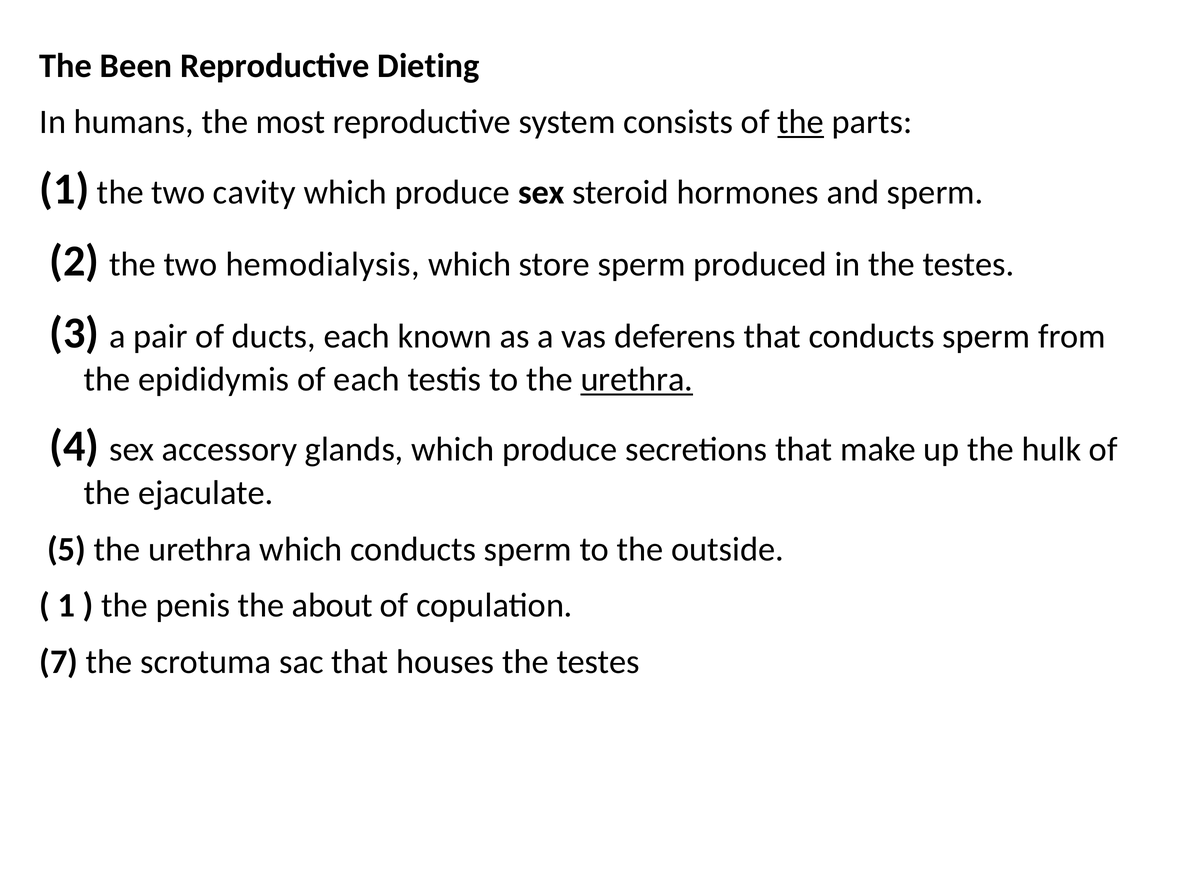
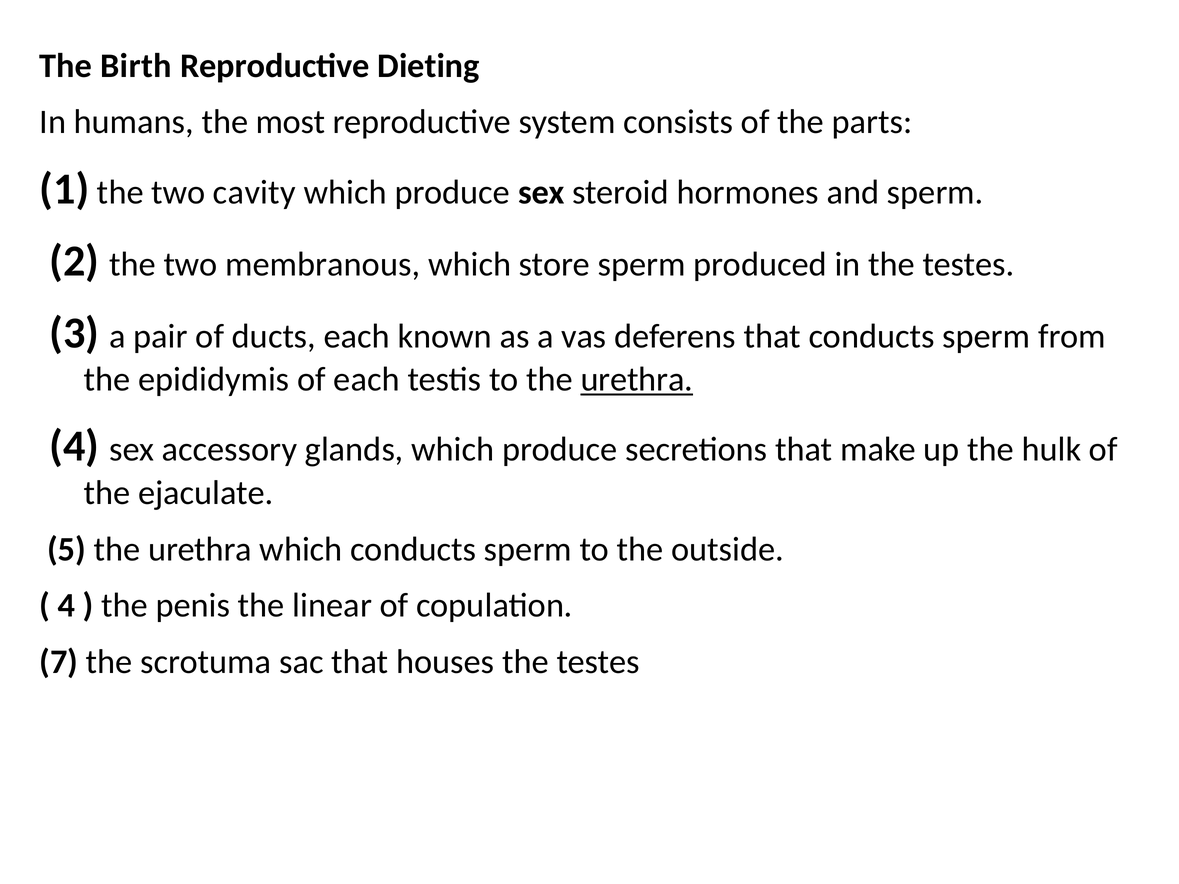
Been: Been -> Birth
the at (801, 122) underline: present -> none
hemodialysis: hemodialysis -> membranous
1 at (67, 606): 1 -> 4
about: about -> linear
